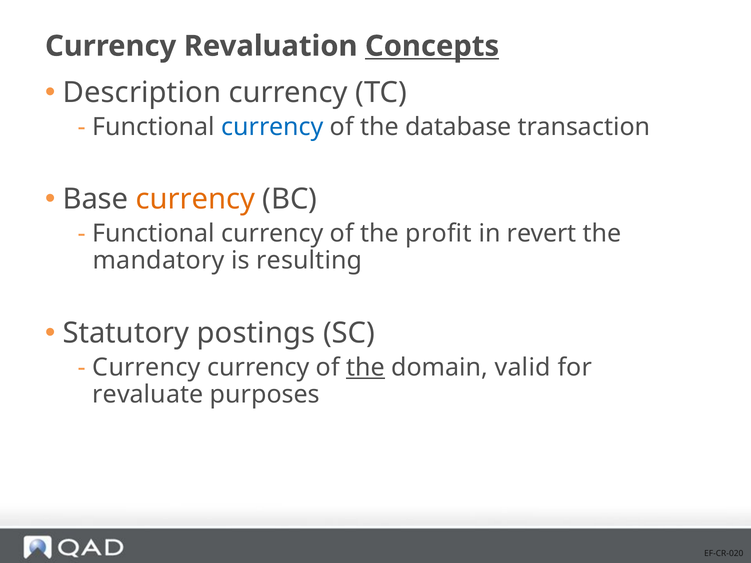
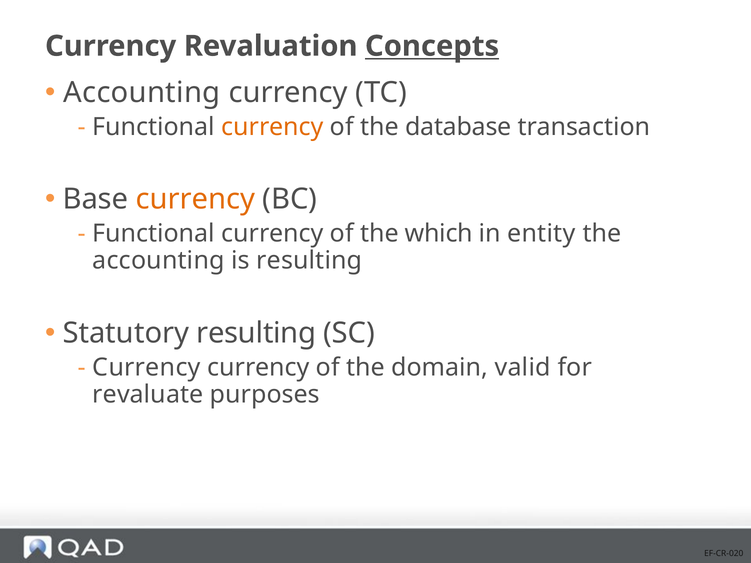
Description at (142, 93): Description -> Accounting
currency at (272, 127) colour: blue -> orange
profit: profit -> which
revert: revert -> entity
mandatory at (159, 261): mandatory -> accounting
Statutory postings: postings -> resulting
the at (365, 368) underline: present -> none
